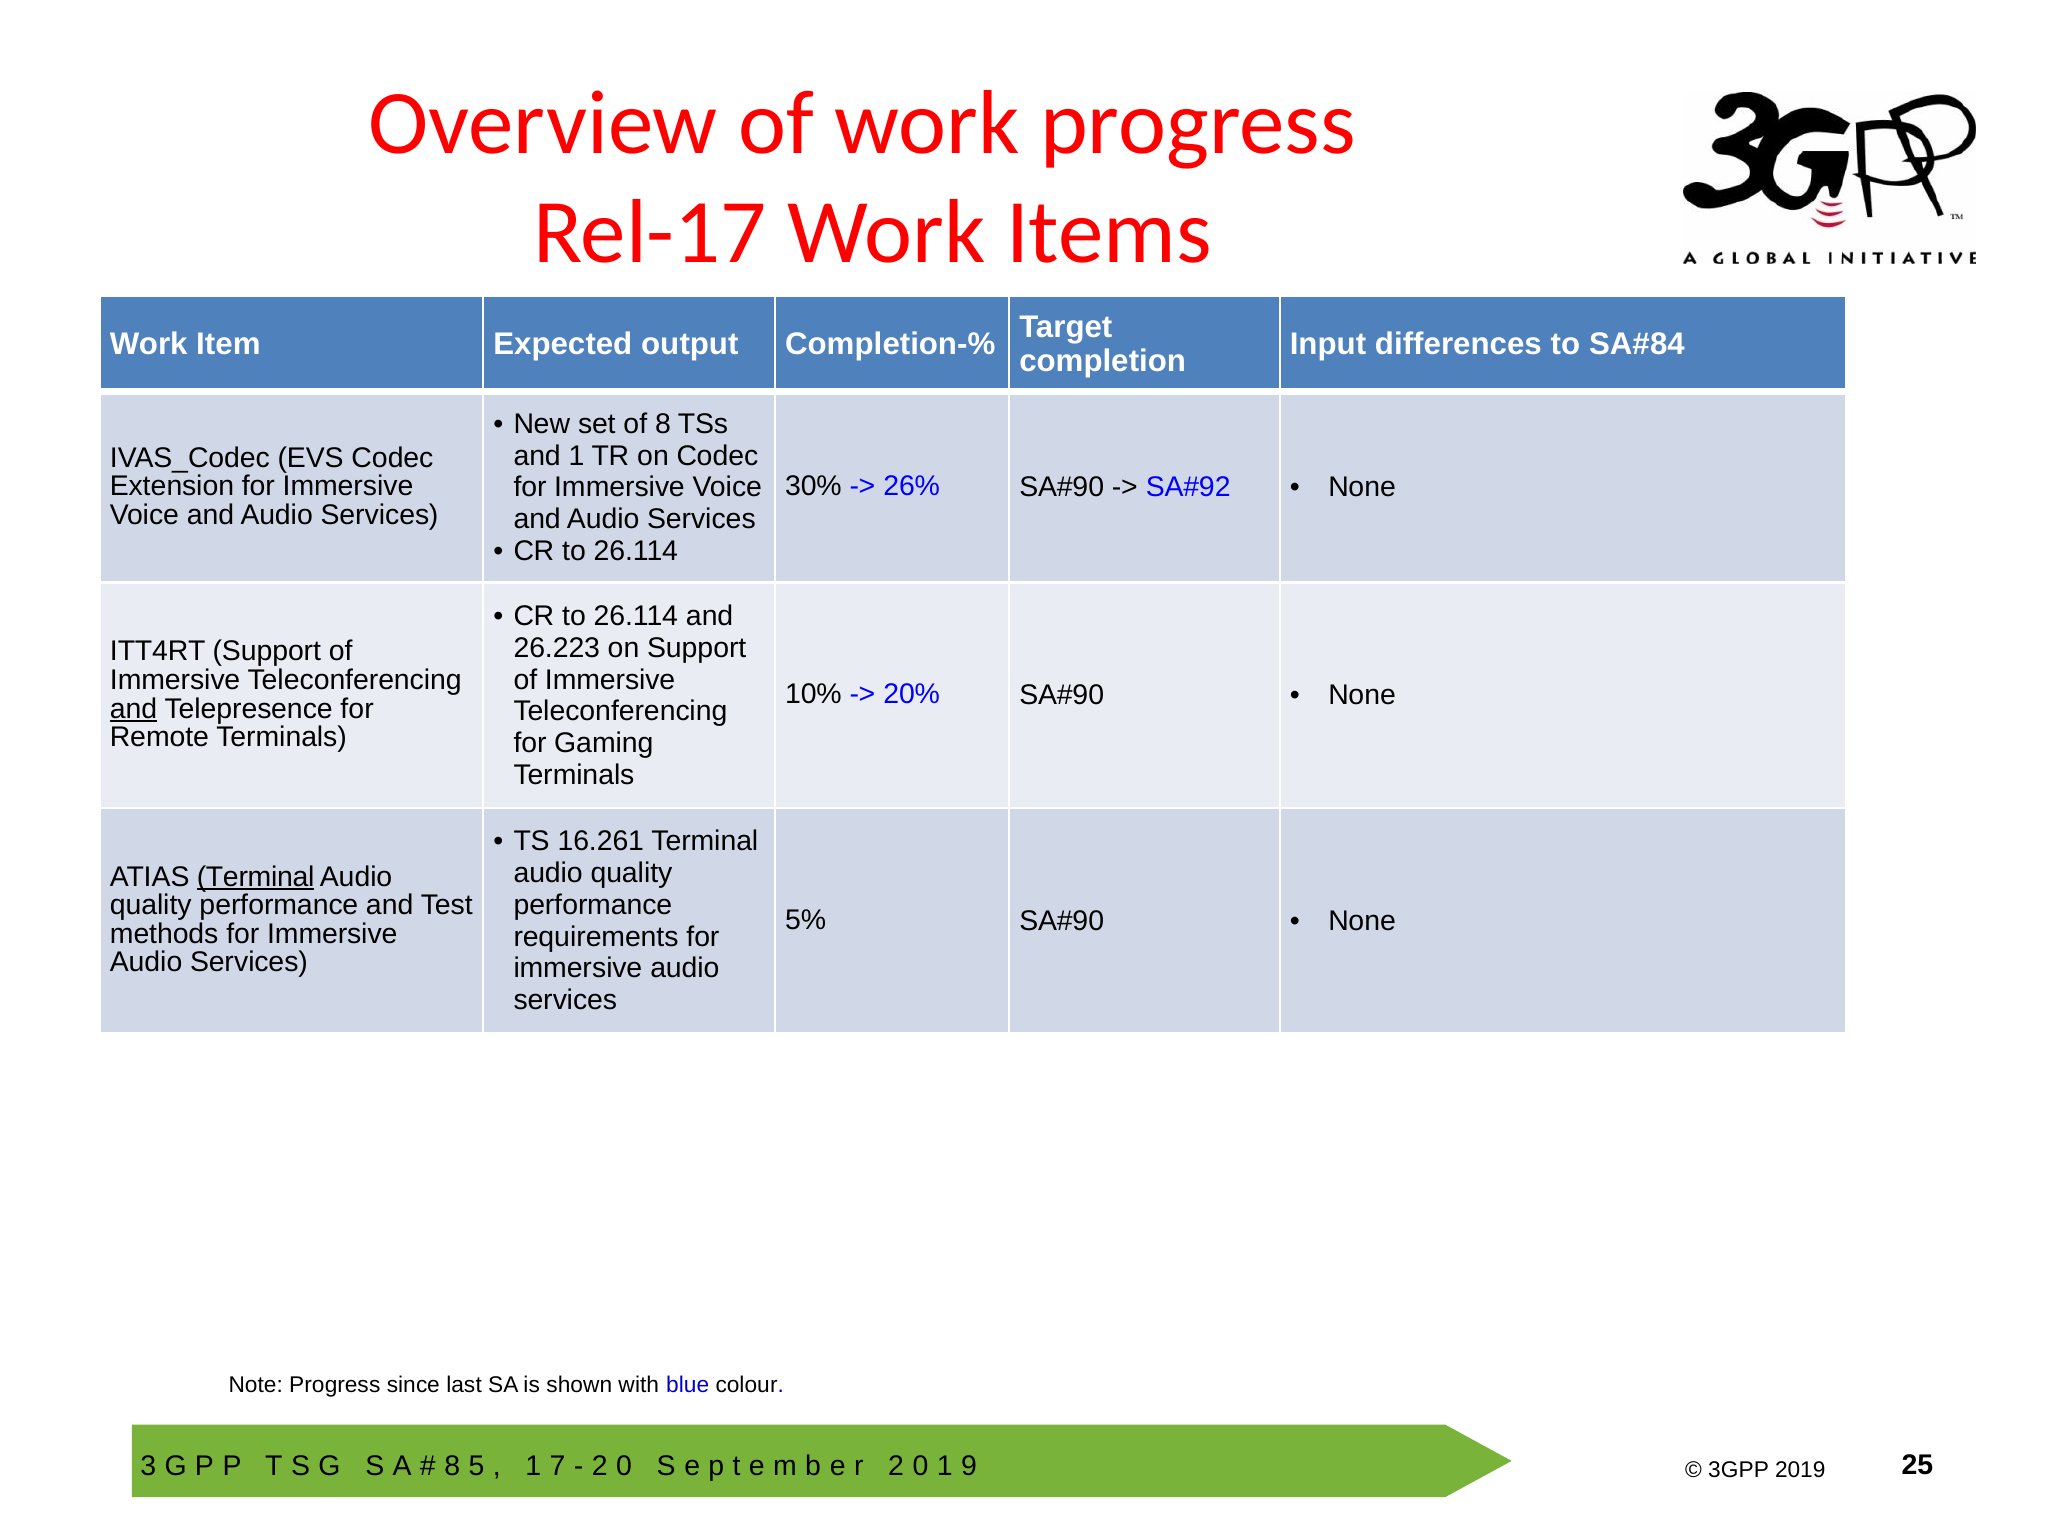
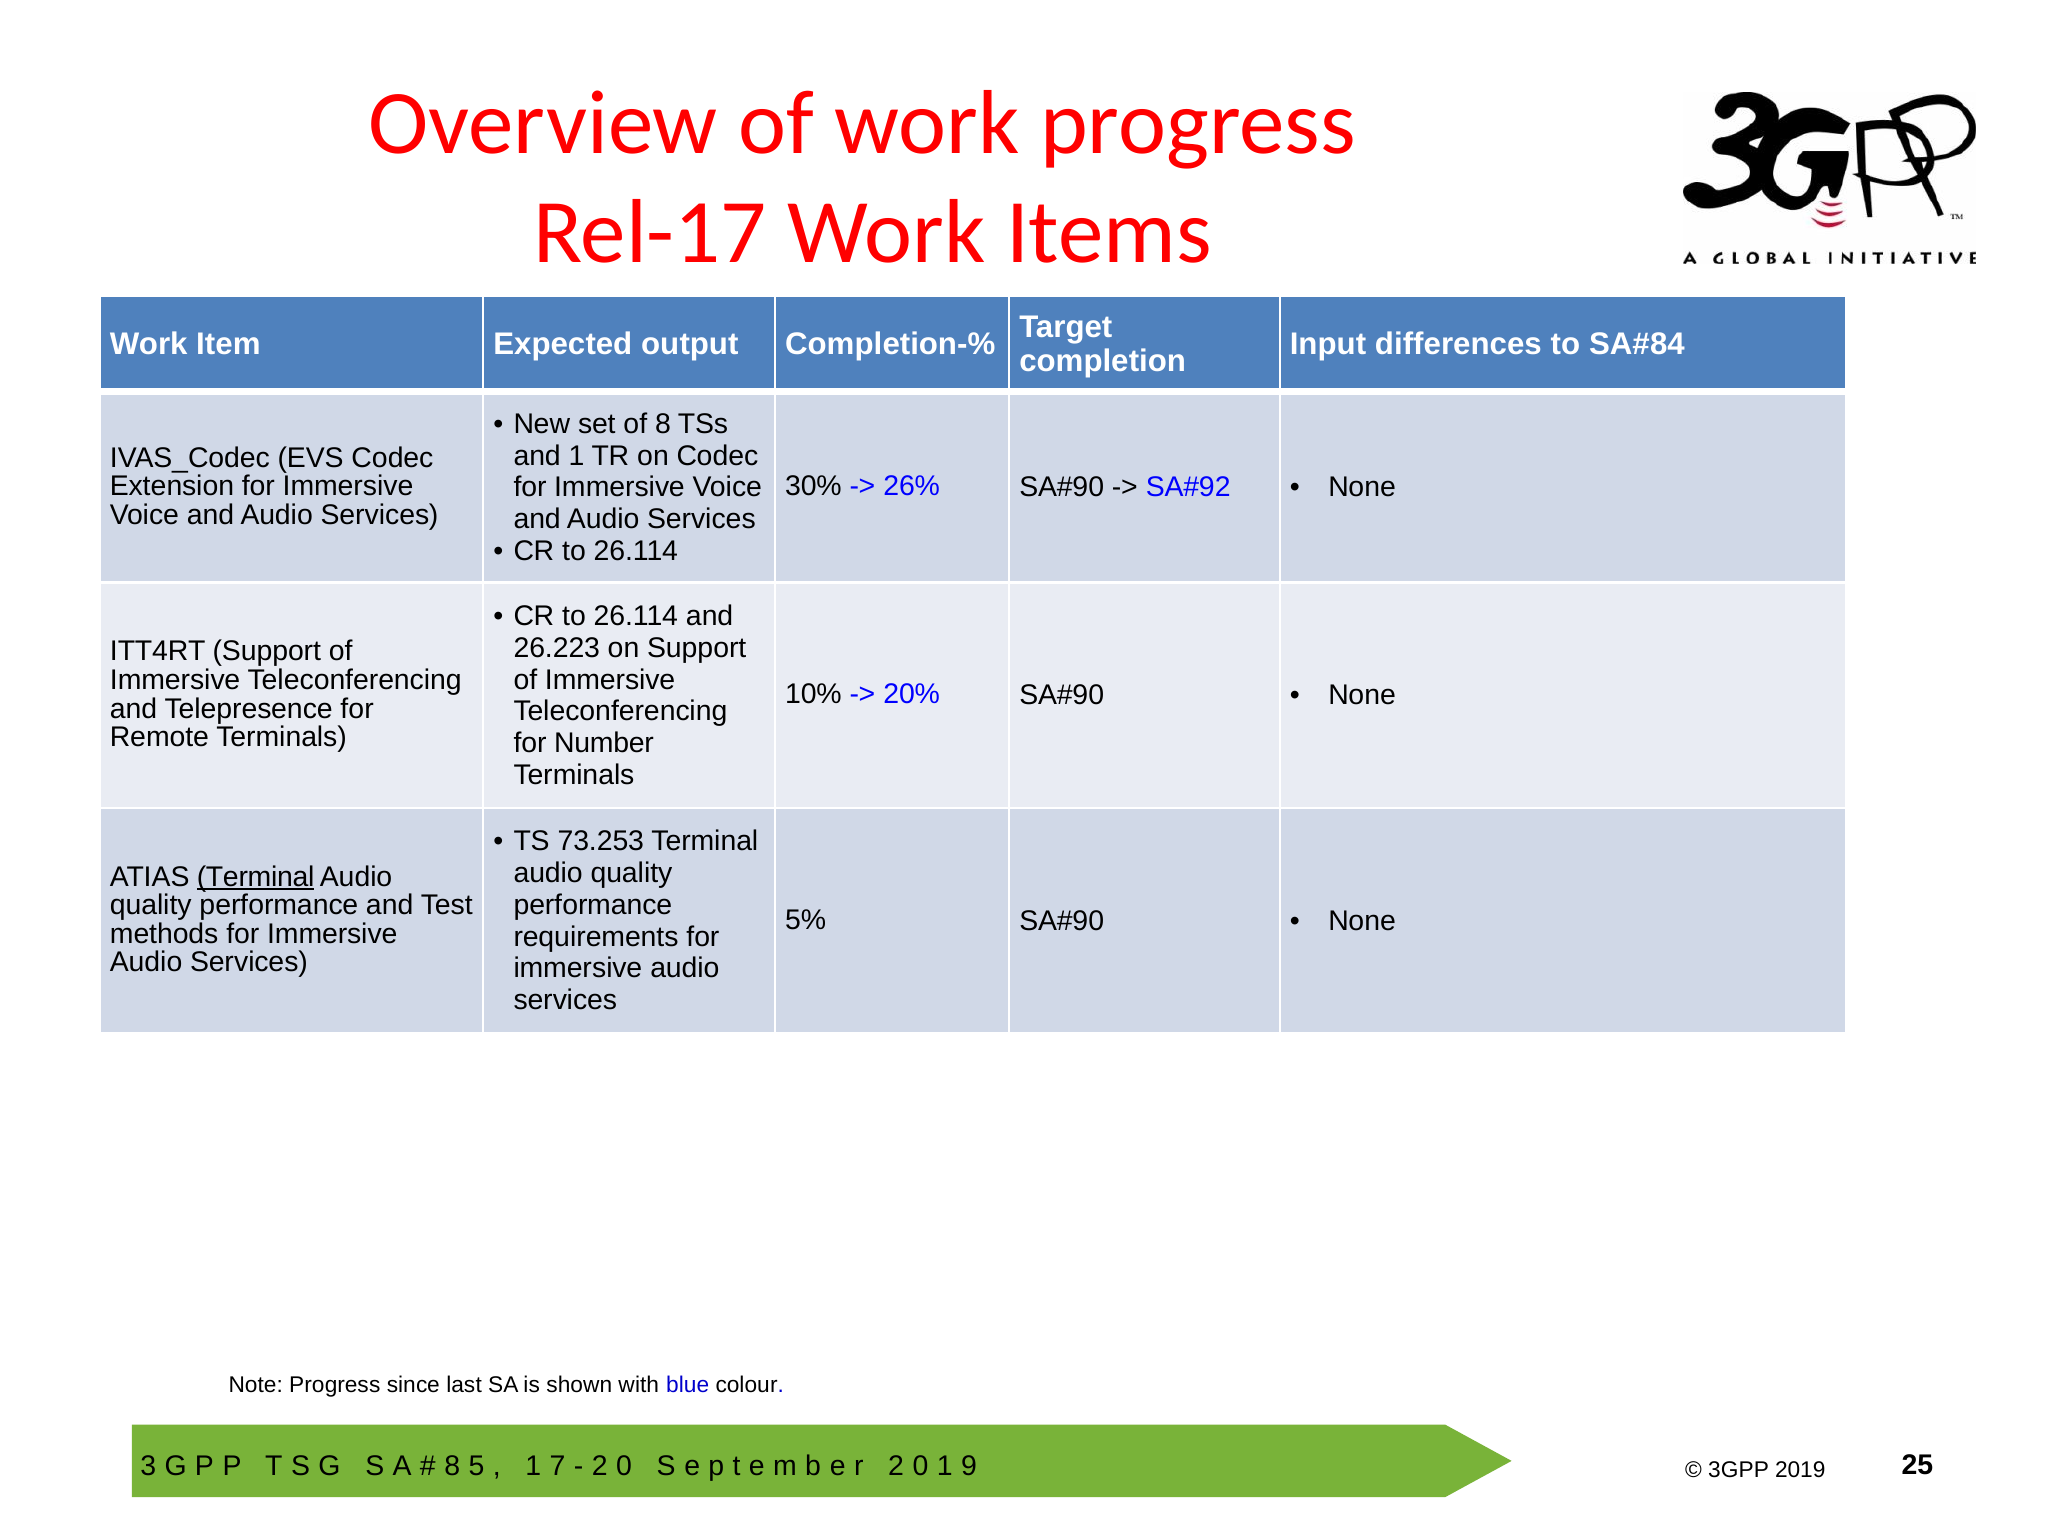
and at (134, 709) underline: present -> none
Gaming: Gaming -> Number
16.261: 16.261 -> 73.253
